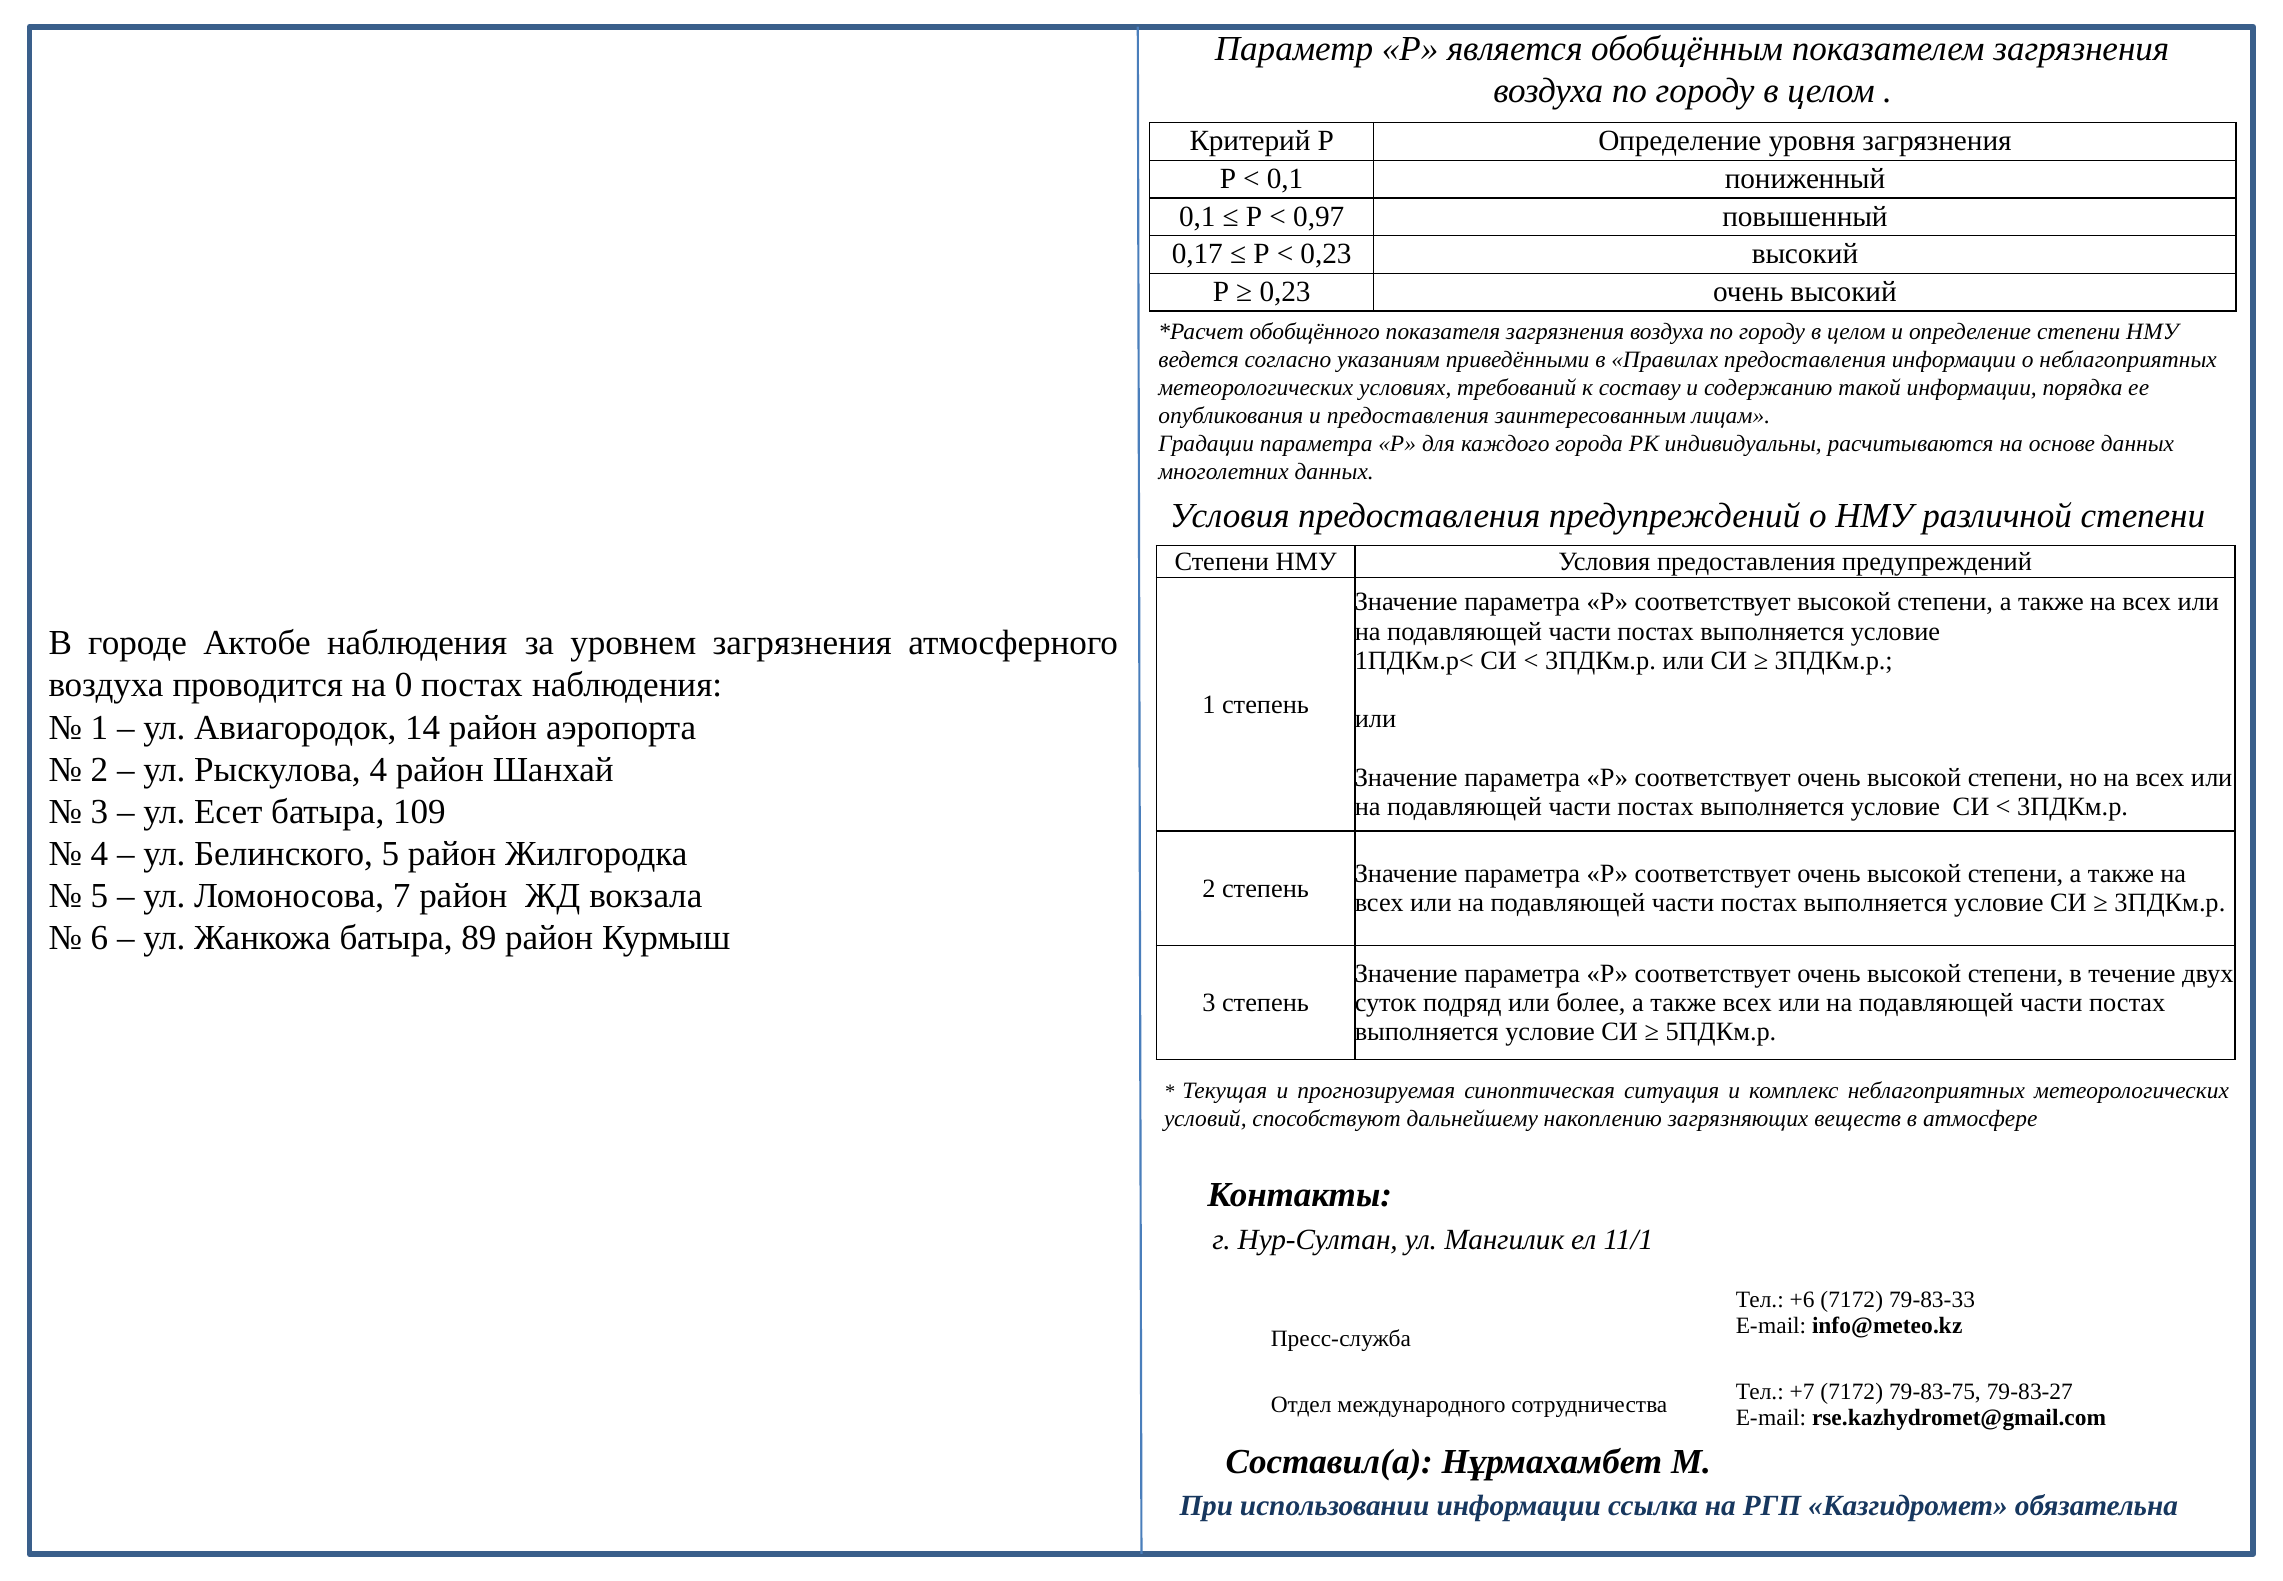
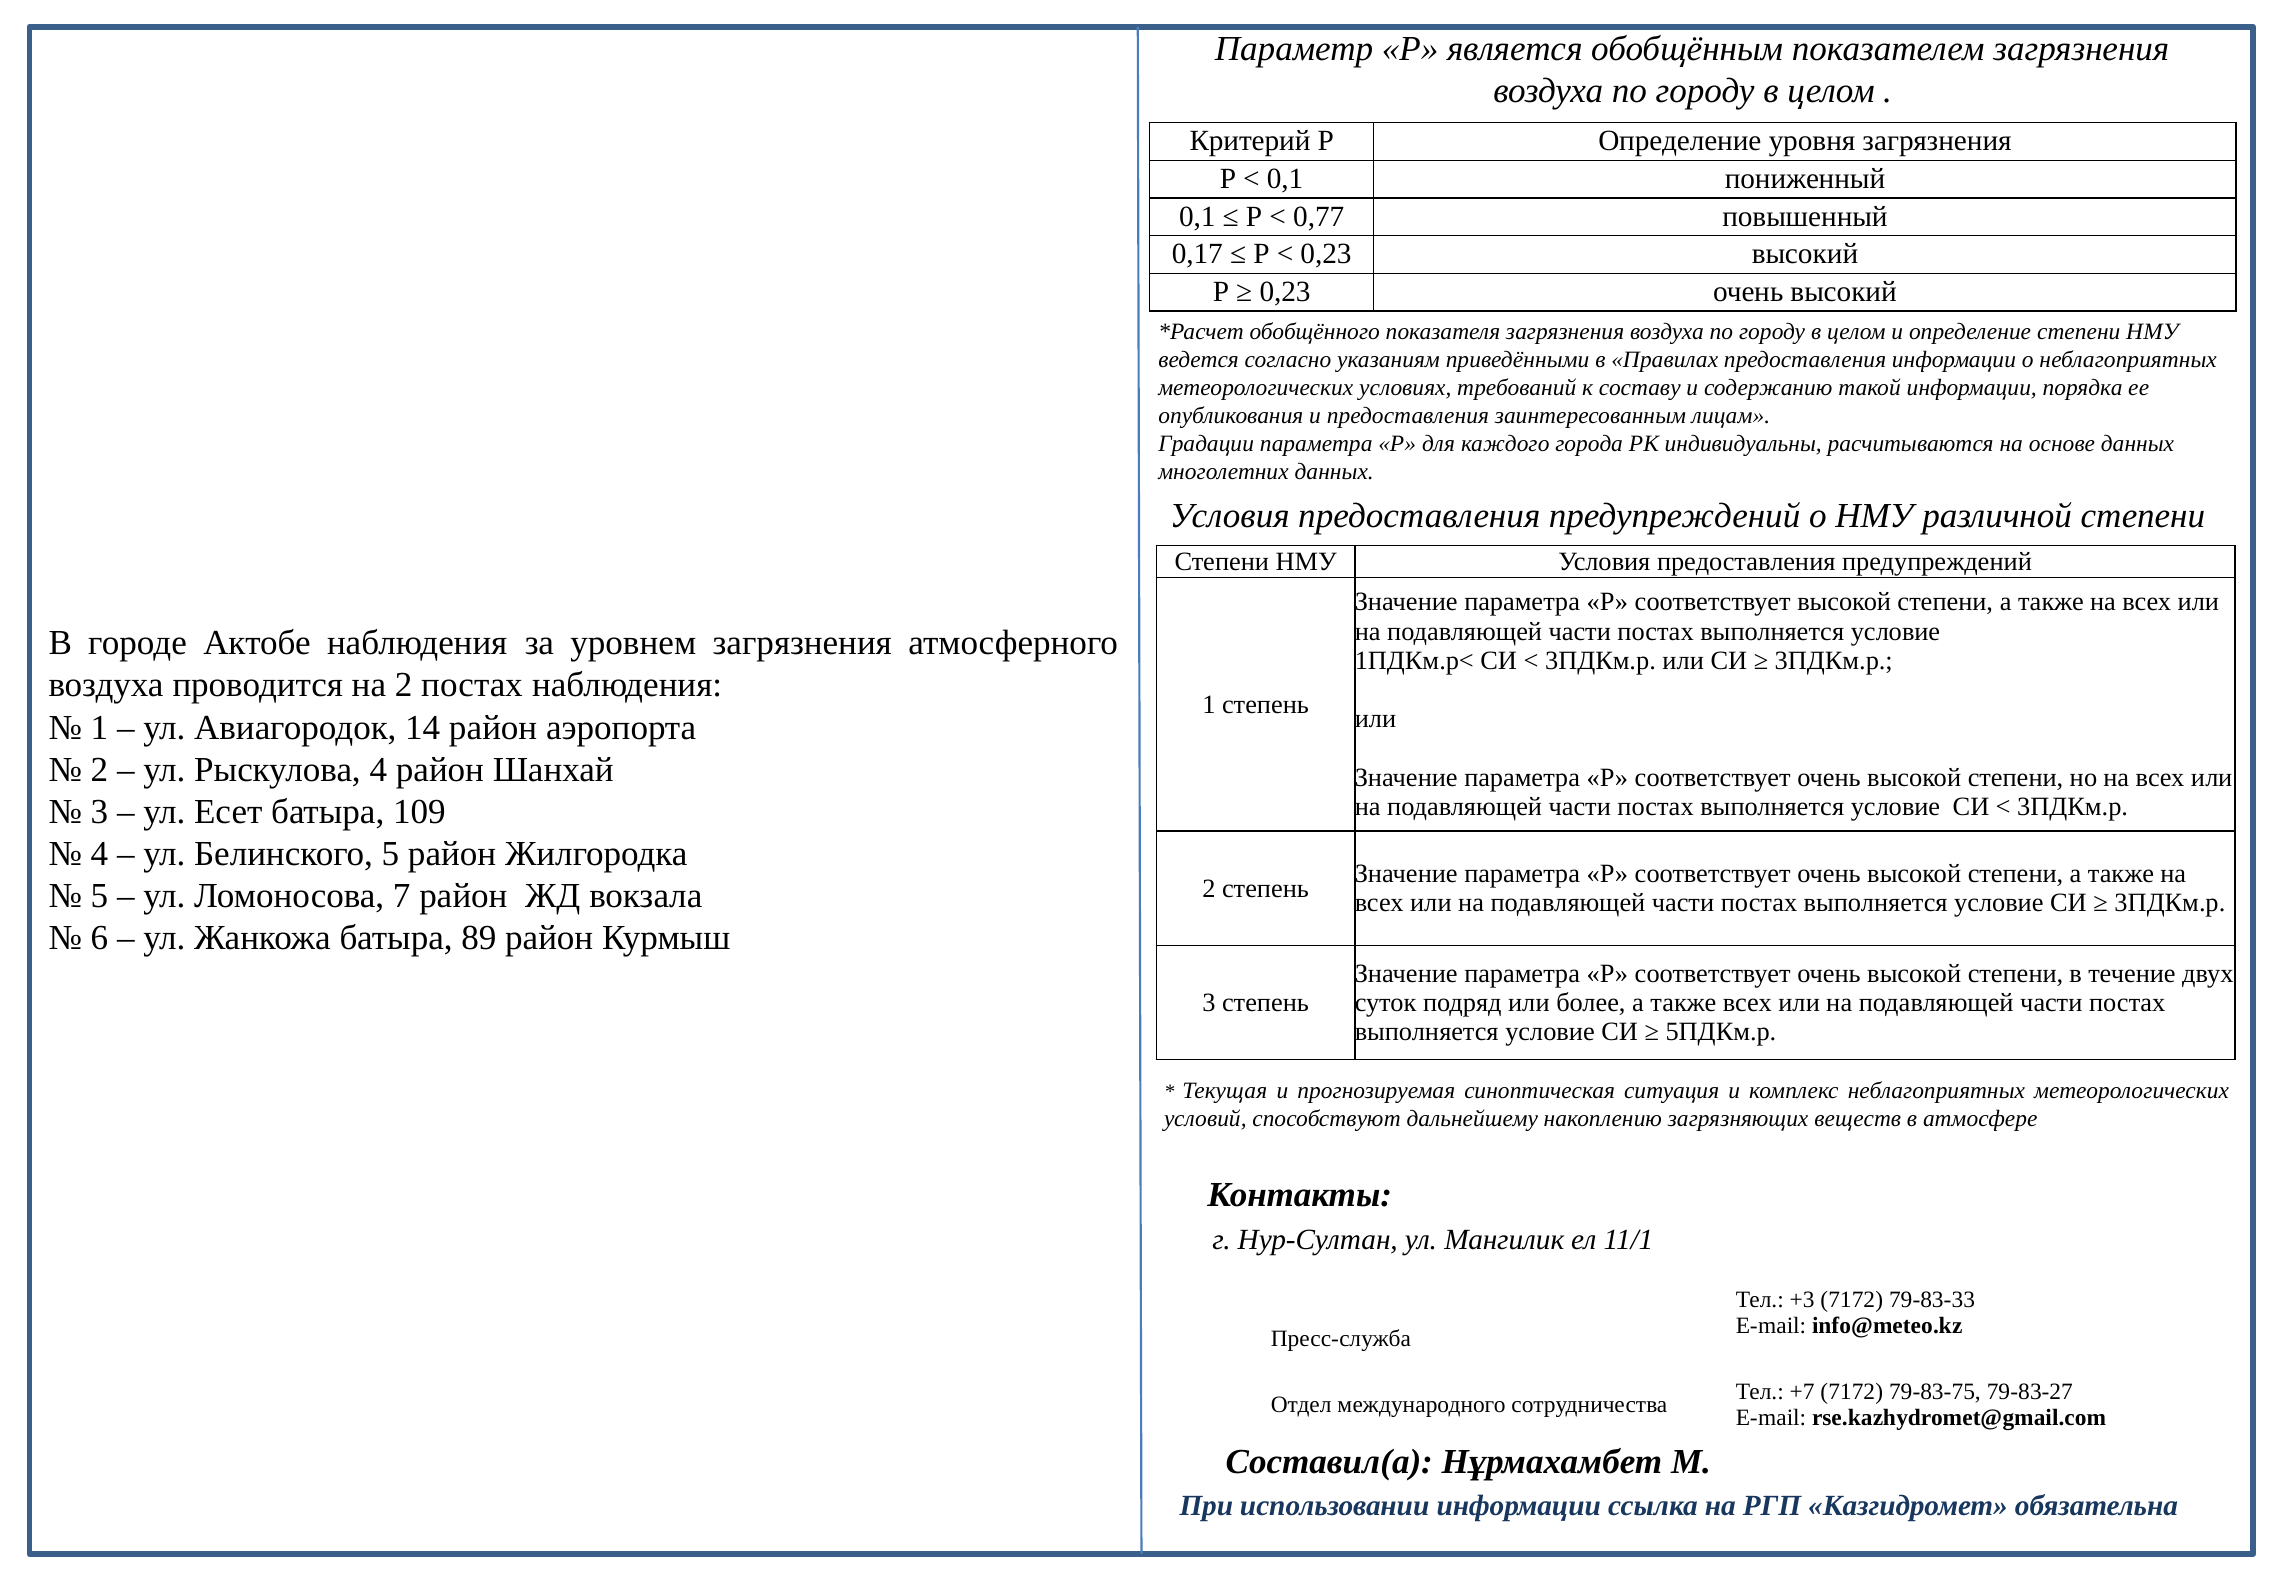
0,97: 0,97 -> 0,77
на 0: 0 -> 2
+6: +6 -> +3
